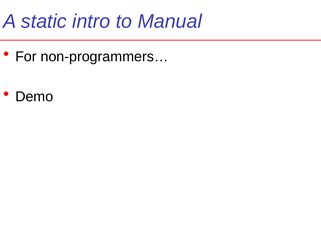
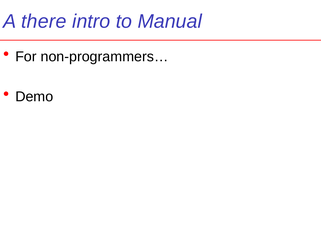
static: static -> there
